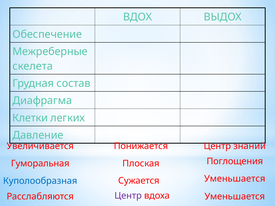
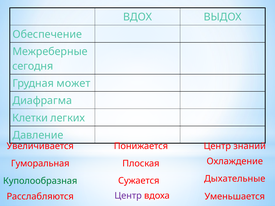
скелета: скелета -> сегодня
состав: состав -> может
Поглощения: Поглощения -> Охлаждение
Уменьшается at (235, 179): Уменьшается -> Дыхательные
Куполообразная colour: blue -> green
